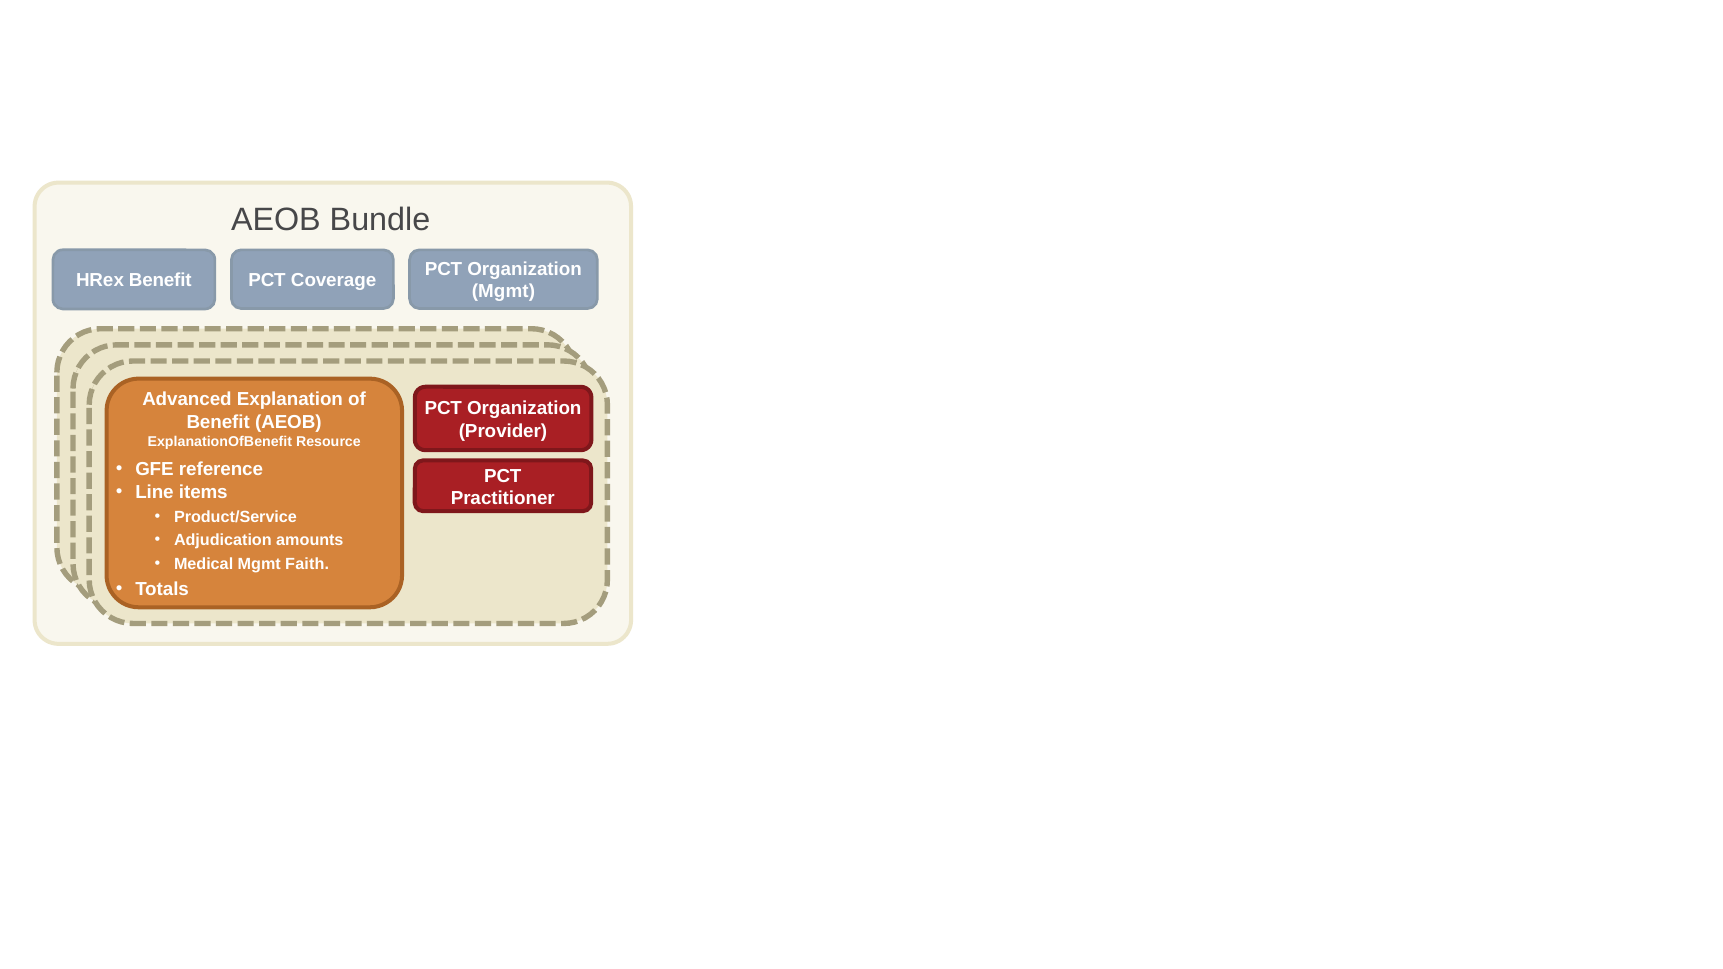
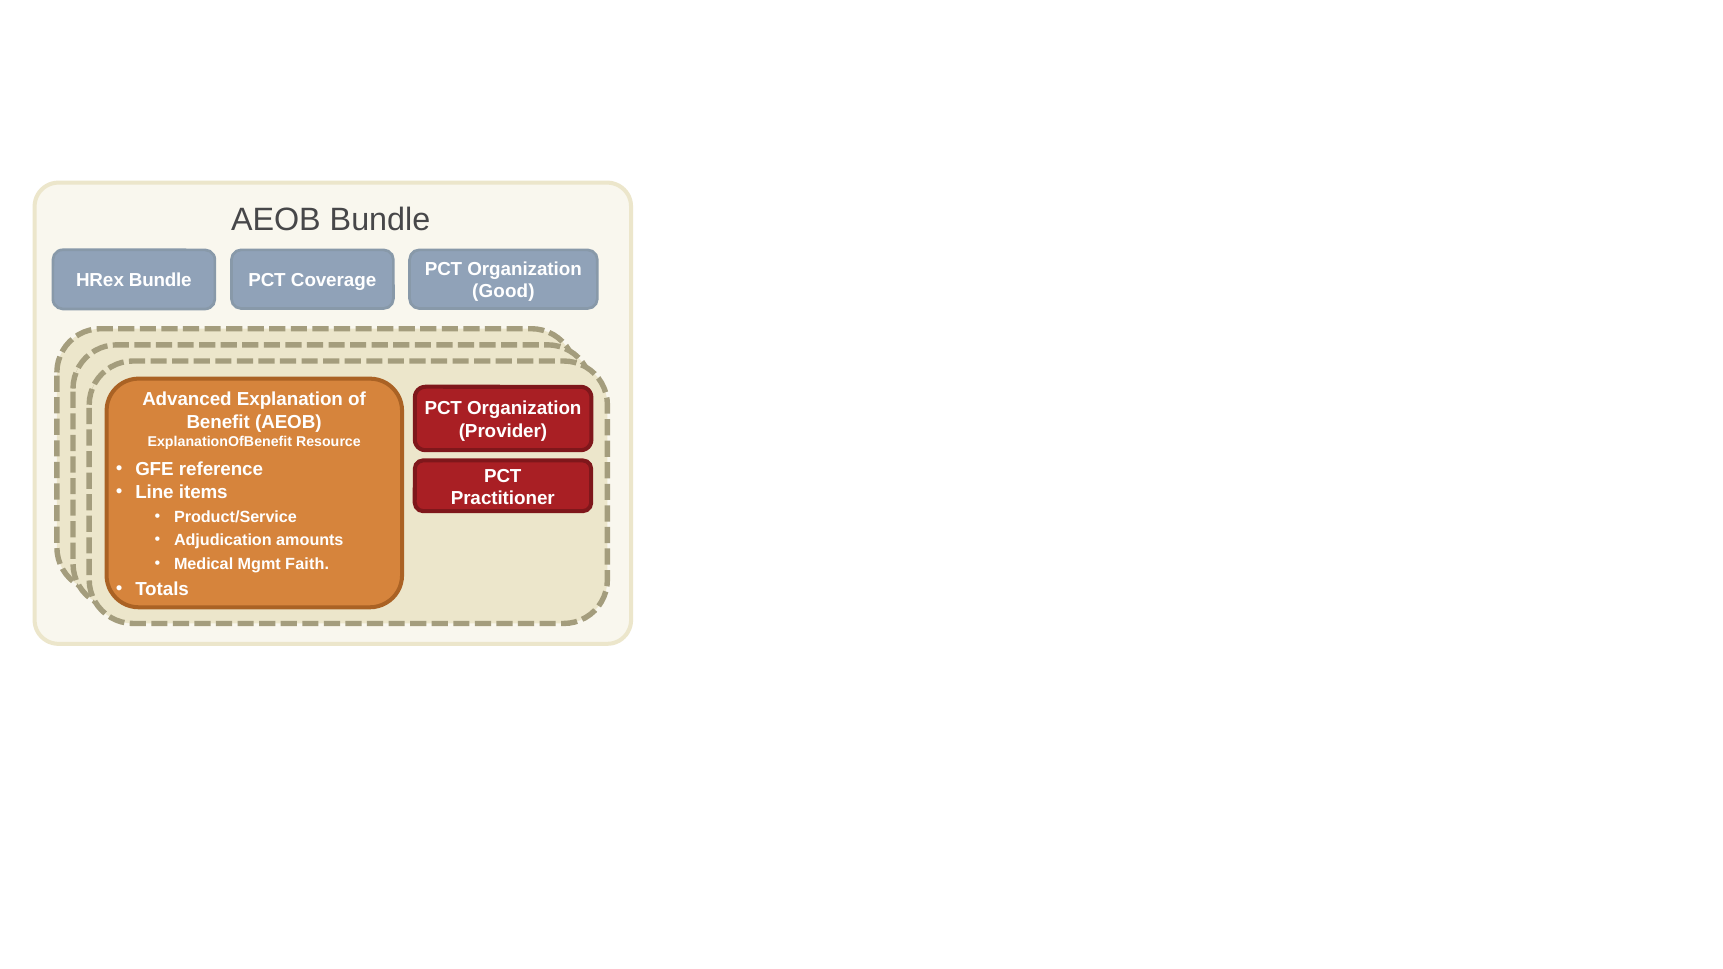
HRex Benefit: Benefit -> Bundle
Mgmt at (503, 292): Mgmt -> Good
